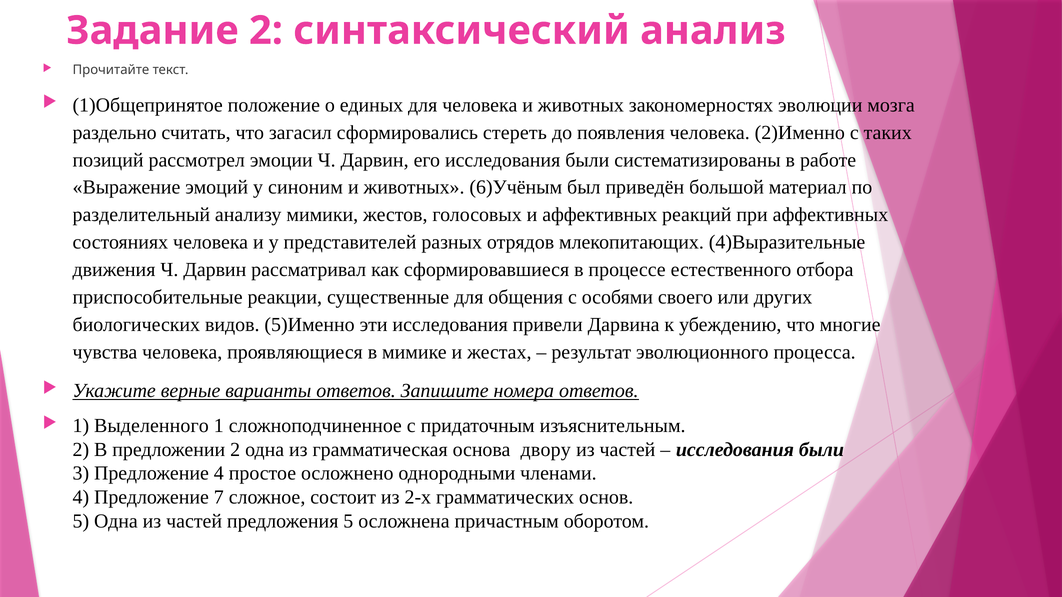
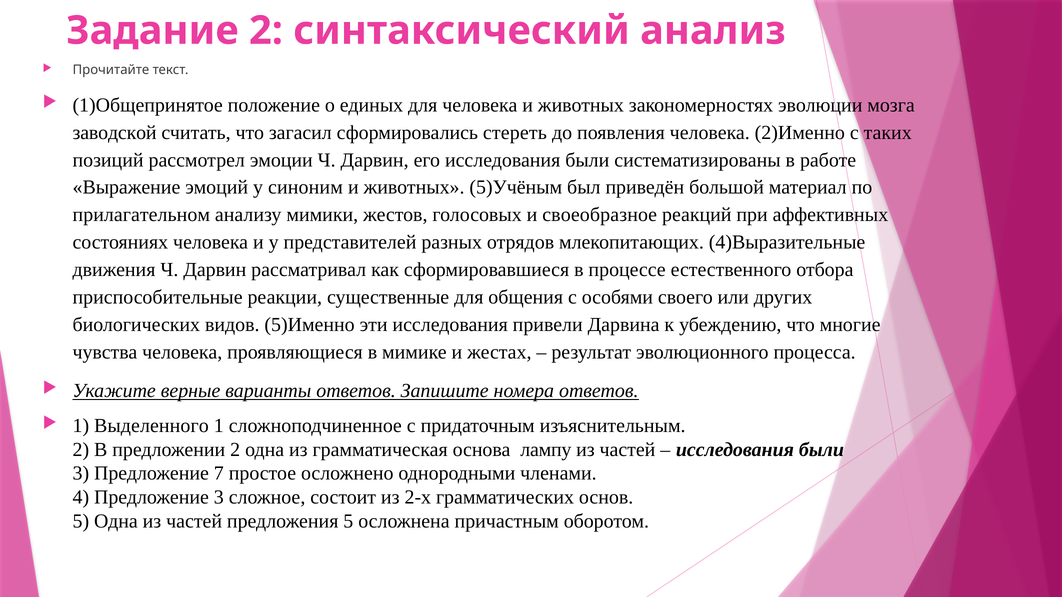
раздельно: раздельно -> заводской
6)Учёным: 6)Учёным -> 5)Учёным
разделительный: разделительный -> прилагательном
и аффективных: аффективных -> своеобразное
двору: двору -> лампу
Предложение 4: 4 -> 7
Предложение 7: 7 -> 3
